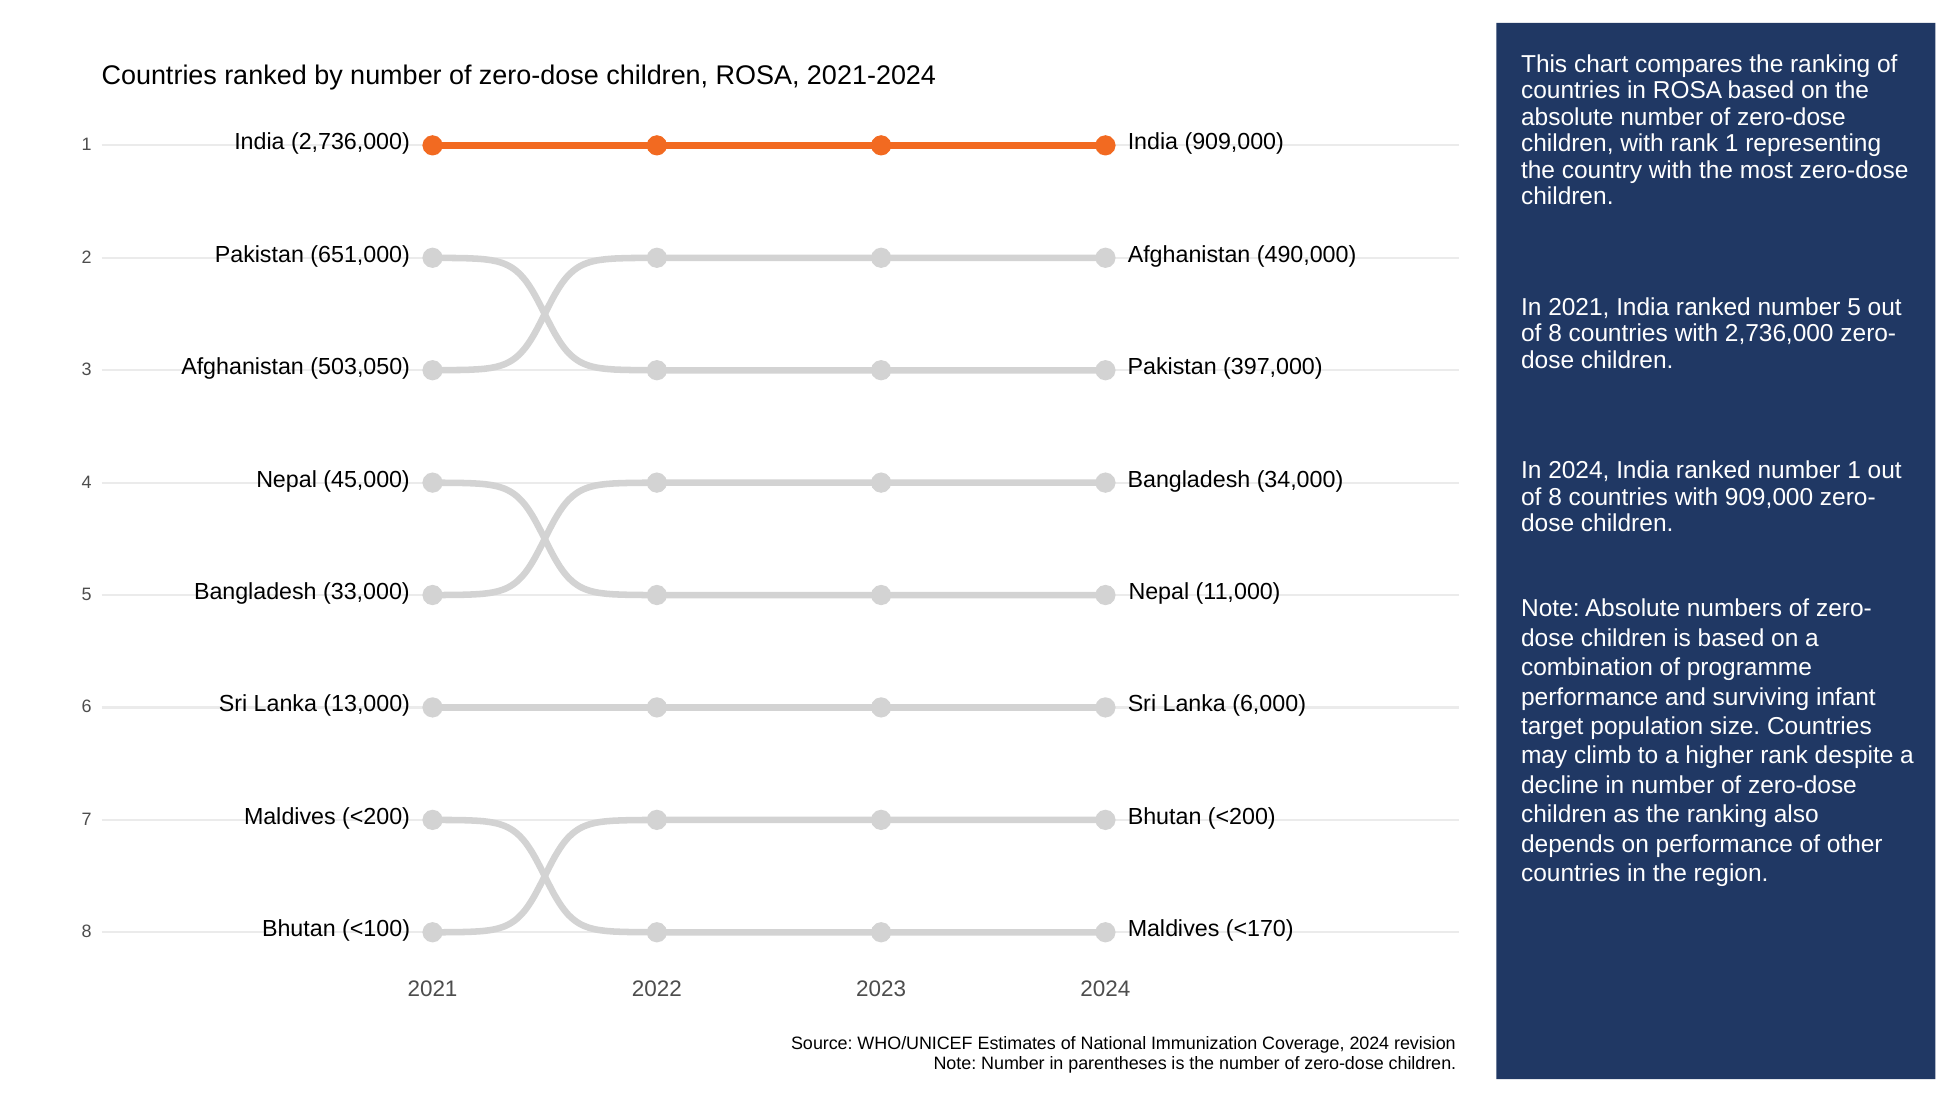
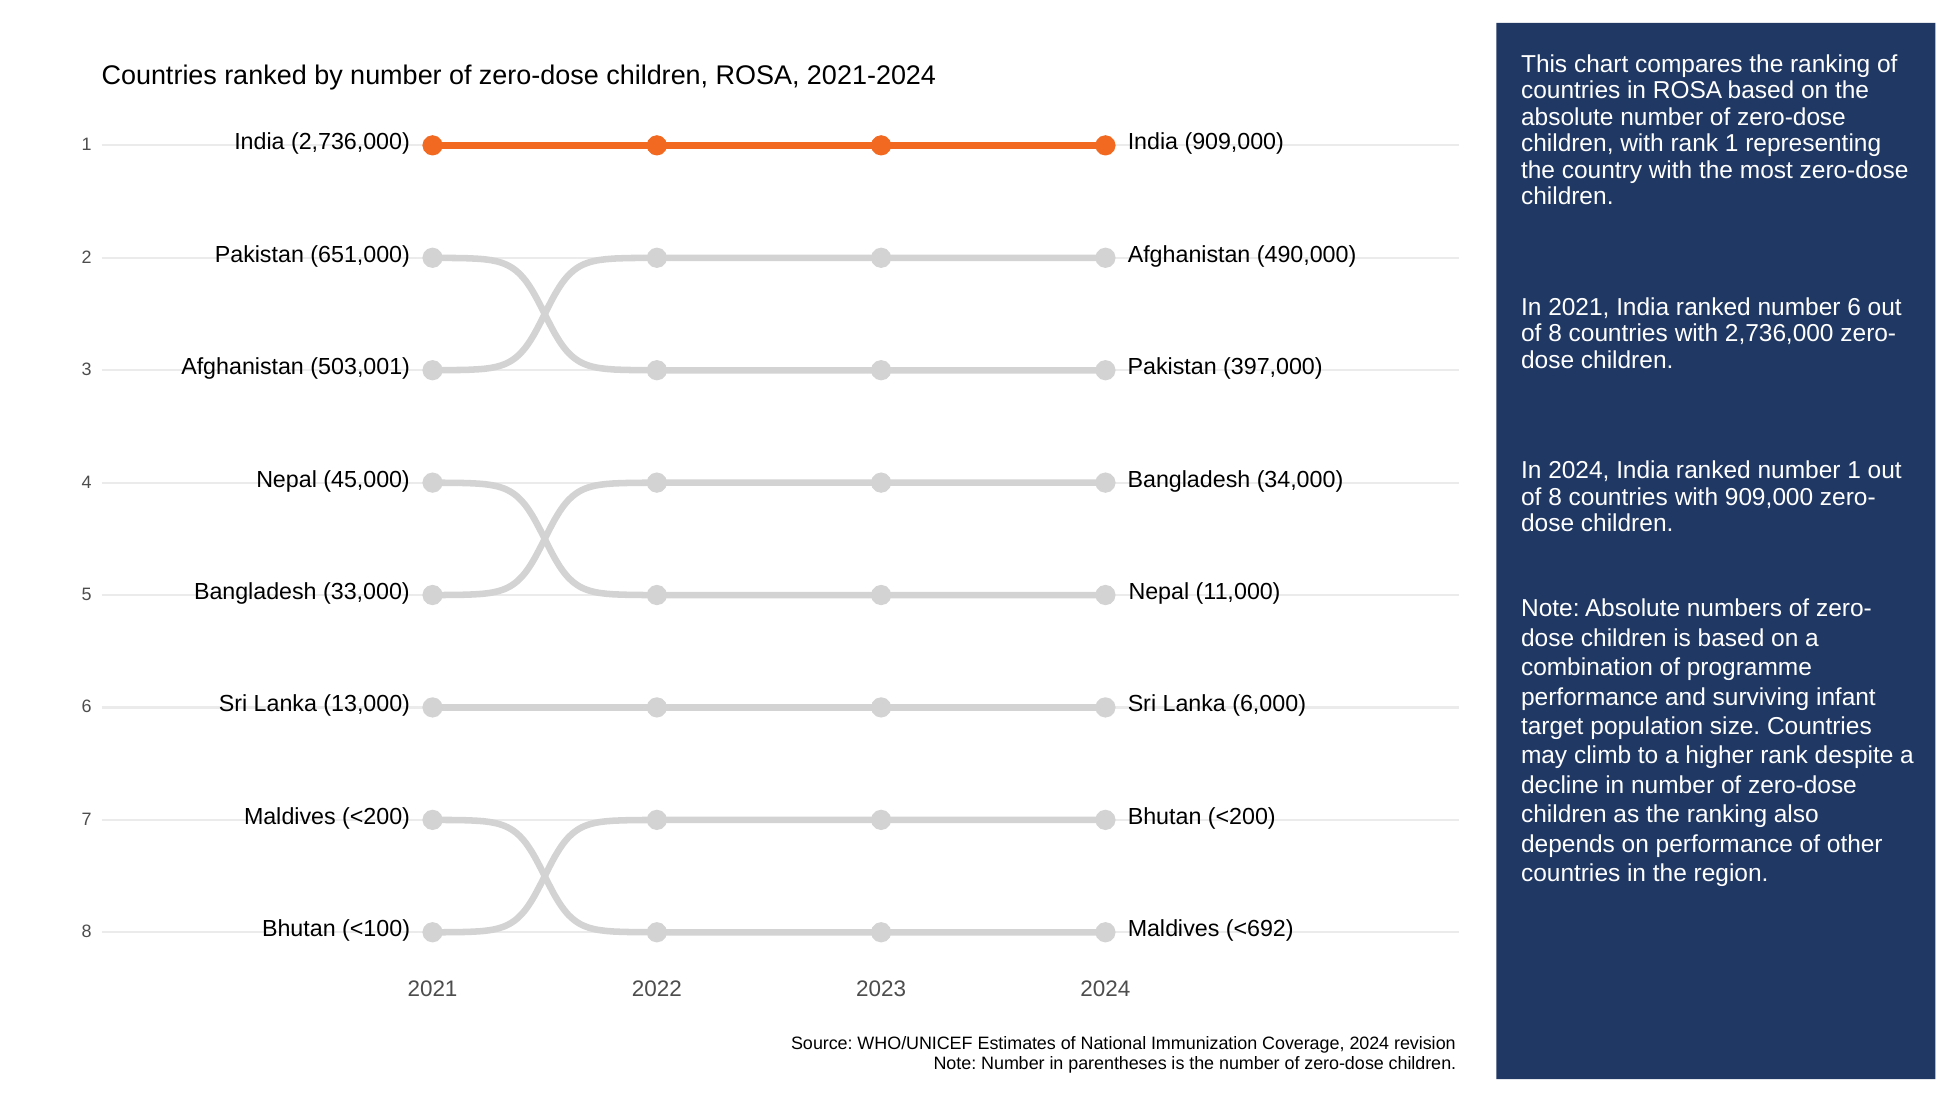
number 5: 5 -> 6
503,050: 503,050 -> 503,001
<170: <170 -> <692
